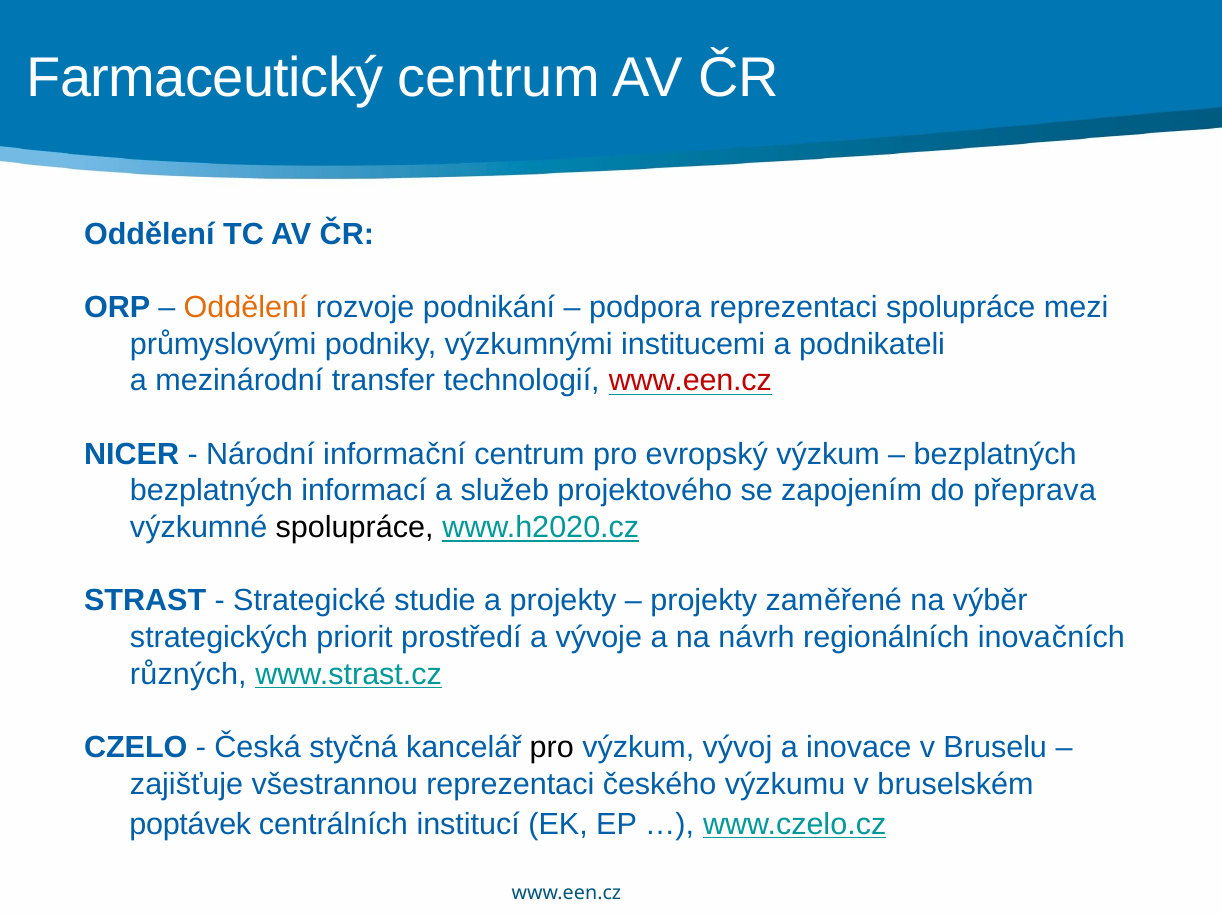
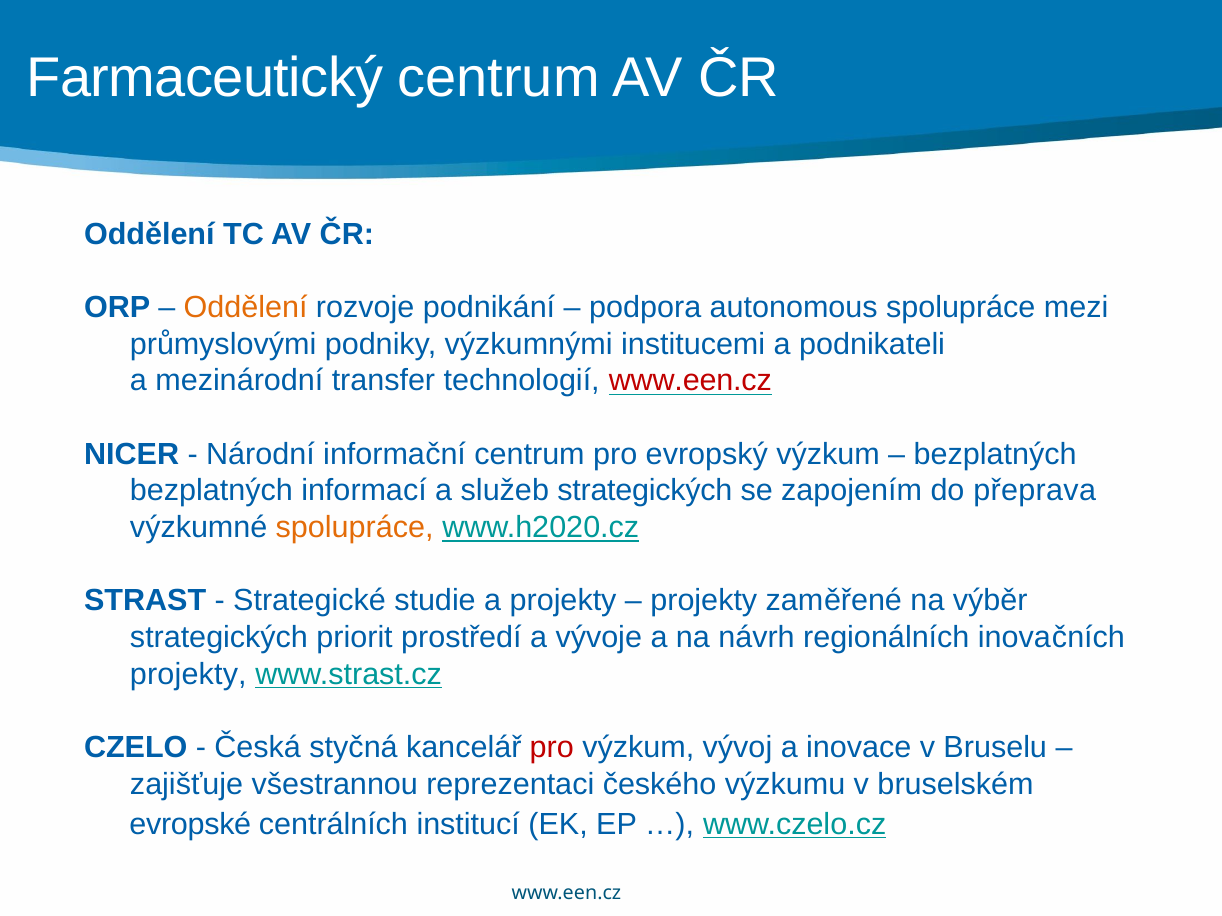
podpora reprezentaci: reprezentaci -> autonomous
služeb projektového: projektového -> strategických
spolupráce at (355, 528) colour: black -> orange
různých at (188, 674): různých -> projekty
pro at (552, 748) colour: black -> red
poptávek: poptávek -> evropské
